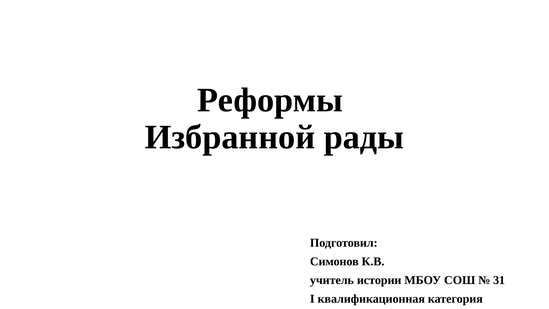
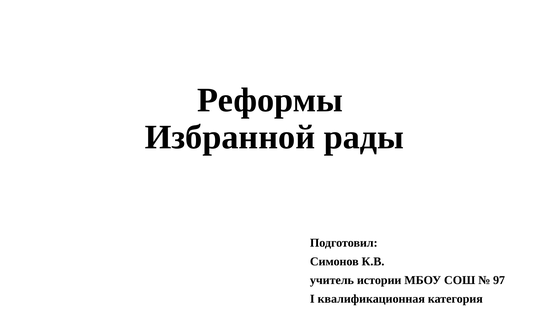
31: 31 -> 97
